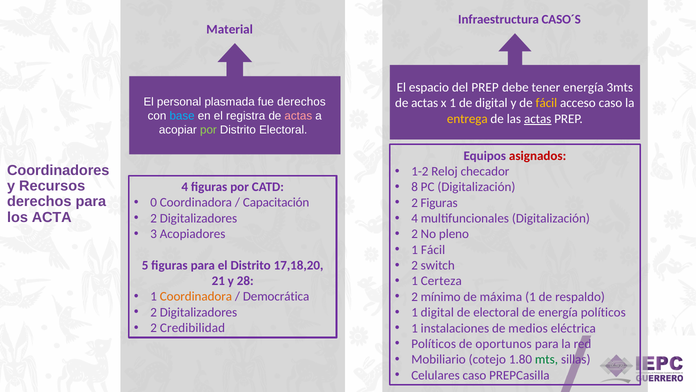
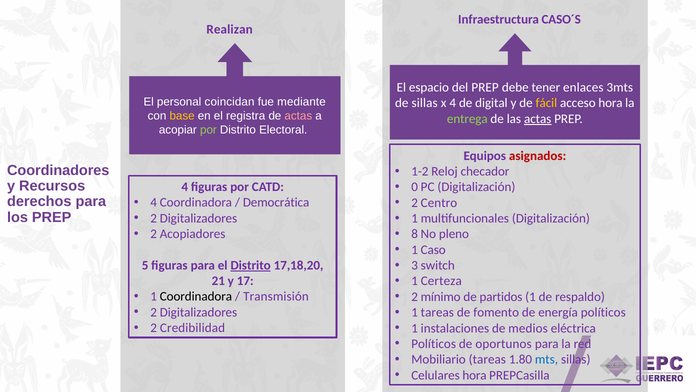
Material: Material -> Realizan
tener energía: energía -> enlaces
plasmada: plasmada -> coincidan
fue derechos: derechos -> mediante
actas at (425, 103): actas -> sillas
x 1: 1 -> 4
acceso caso: caso -> hora
base colour: light blue -> yellow
entrega colour: yellow -> light green
8: 8 -> 0
0 at (154, 202): 0 -> 4
Capacitación: Capacitación -> Democrática
2 Figuras: Figuras -> Centro
los ACTA: ACTA -> PREP
4 at (415, 218): 4 -> 1
3 at (154, 234): 3 -> 2
2 at (415, 234): 2 -> 8
1 Fácil: Fácil -> Caso
2 at (415, 265): 2 -> 3
Distrito at (251, 265) underline: none -> present
28: 28 -> 17
Coordinadora at (196, 296) colour: orange -> black
Democrática: Democrática -> Transmisión
máxima: máxima -> partidos
1 digital: digital -> tareas
de electoral: electoral -> fomento
Mobiliario cotejo: cotejo -> tareas
mts colour: green -> blue
Celulares caso: caso -> hora
